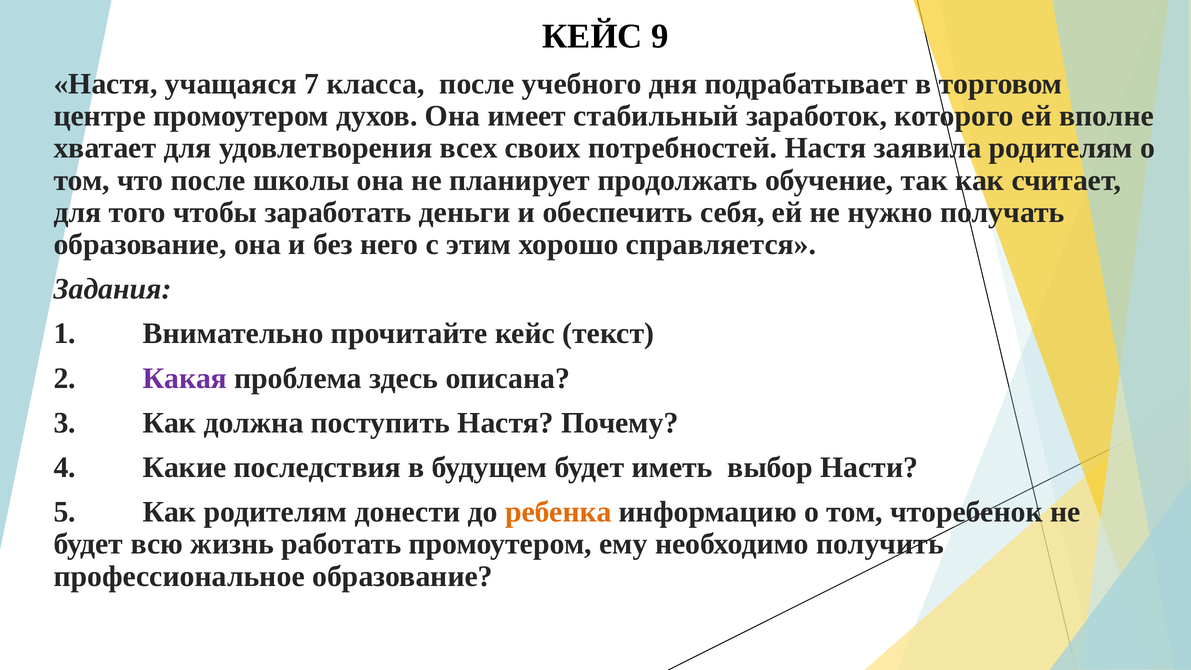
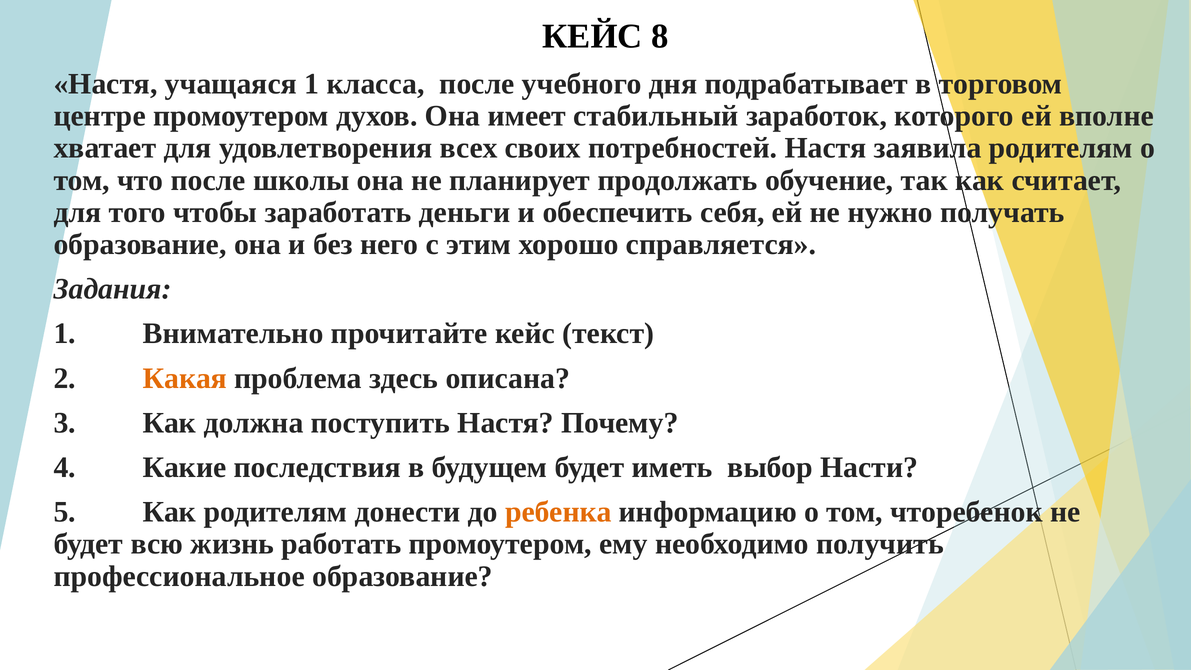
9: 9 -> 8
учащаяся 7: 7 -> 1
Какая colour: purple -> orange
